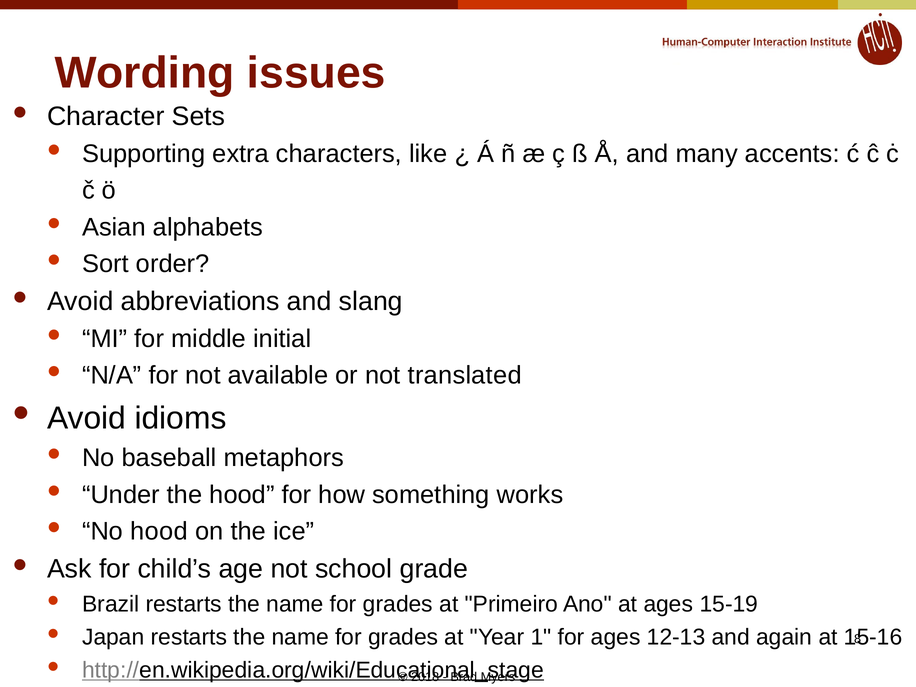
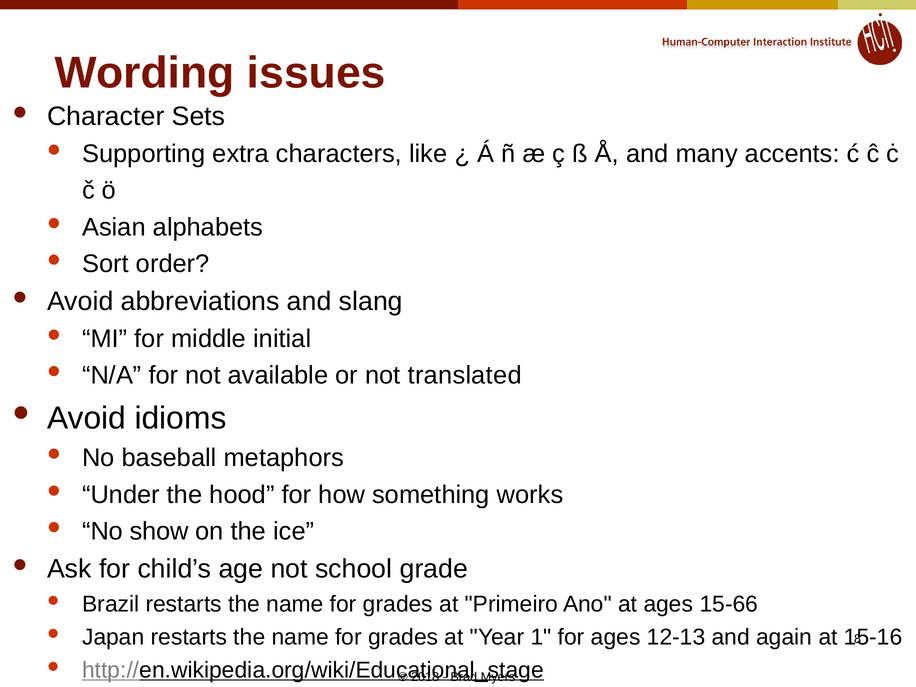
No hood: hood -> show
15-19: 15-19 -> 15-66
